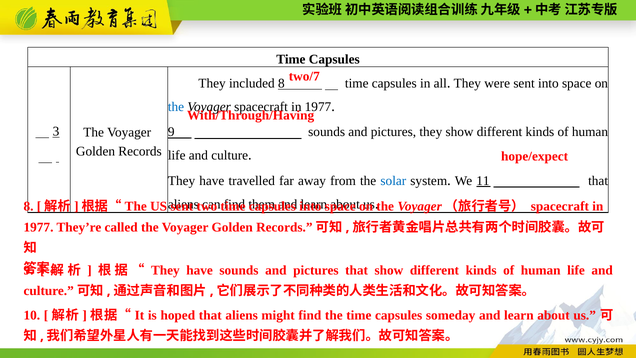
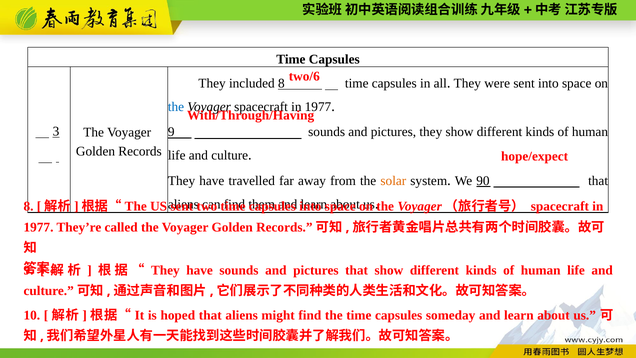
two/7: two/7 -> two/6
solar colour: blue -> orange
11: 11 -> 90
